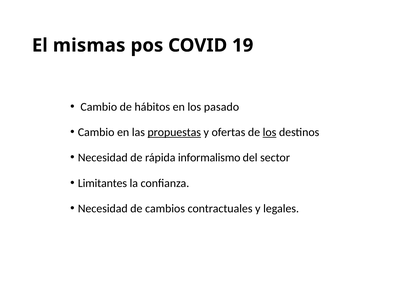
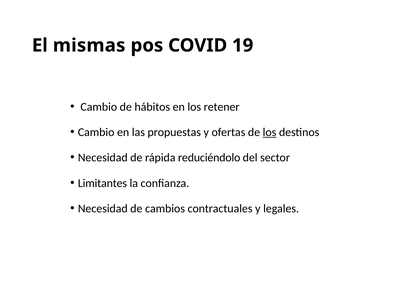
pasado: pasado -> retener
propuestas underline: present -> none
informalismo: informalismo -> reduciéndolo
